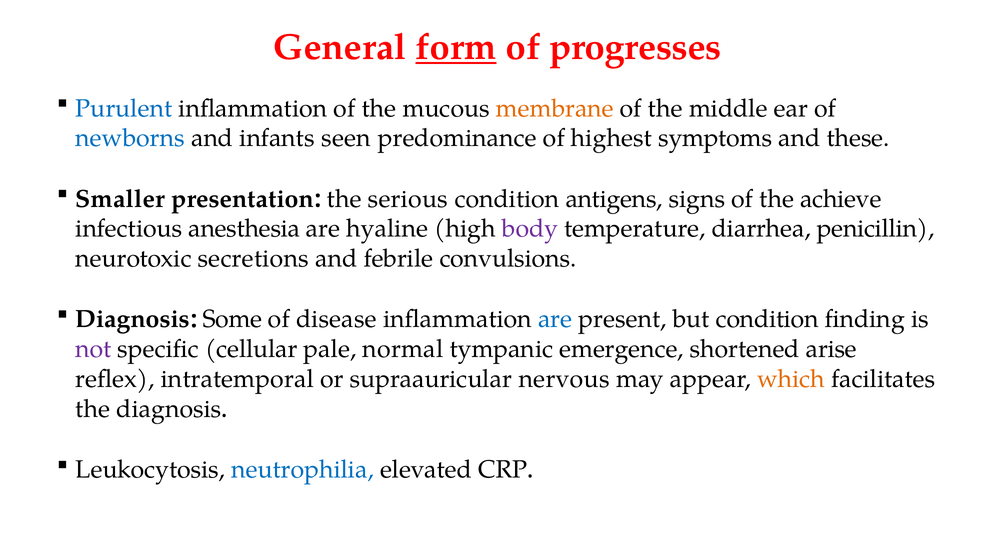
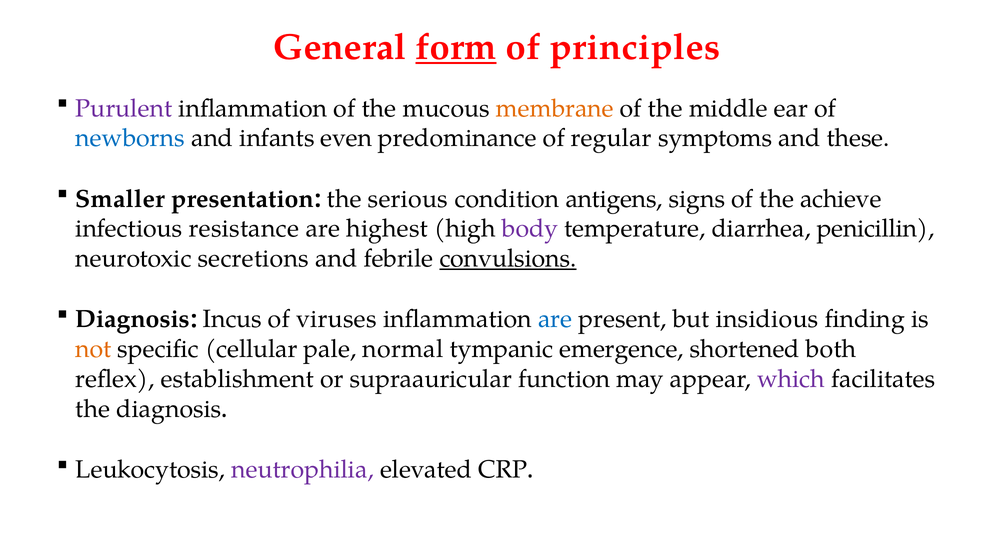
progresses: progresses -> principles
Purulent colour: blue -> purple
seen: seen -> even
highest: highest -> regular
anesthesia: anesthesia -> resistance
hyaline: hyaline -> highest
convulsions underline: none -> present
Some: Some -> Incus
disease: disease -> viruses
but condition: condition -> insidious
not colour: purple -> orange
arise: arise -> both
intratemporal: intratemporal -> establishment
nervous: nervous -> function
which colour: orange -> purple
neutrophilia colour: blue -> purple
